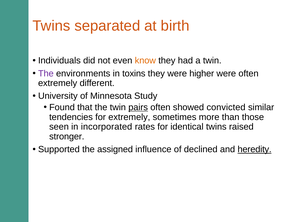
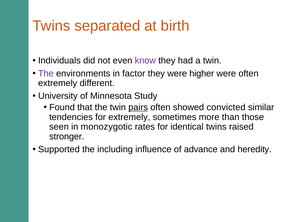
know colour: orange -> purple
toxins: toxins -> factor
incorporated: incorporated -> monozygotic
assigned: assigned -> including
declined: declined -> advance
heredity underline: present -> none
